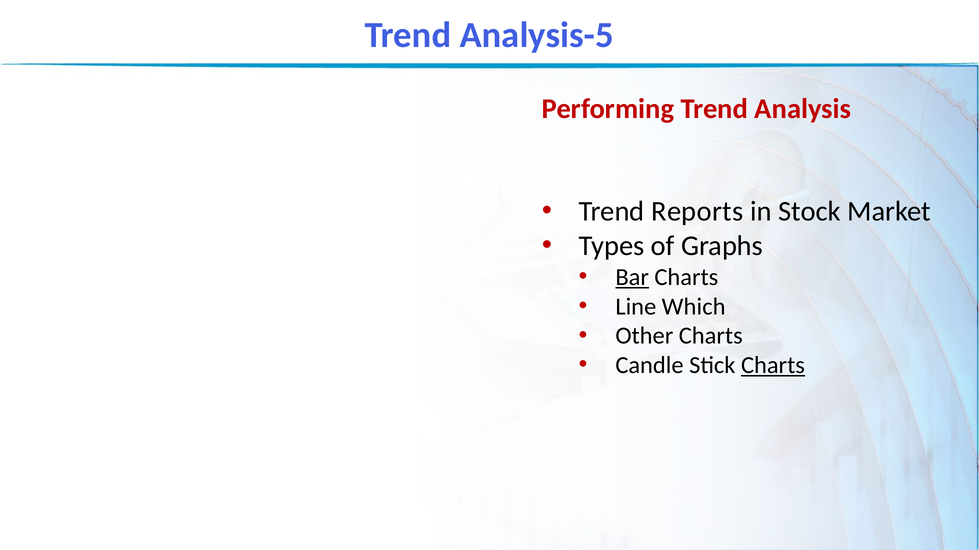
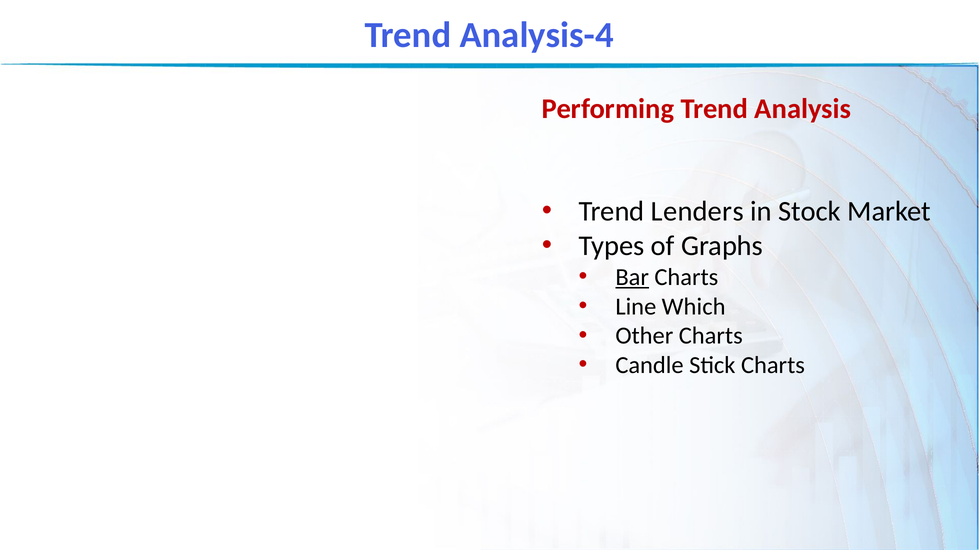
Analysis-5: Analysis-5 -> Analysis-4
Reports: Reports -> Lenders
Charts at (773, 366) underline: present -> none
